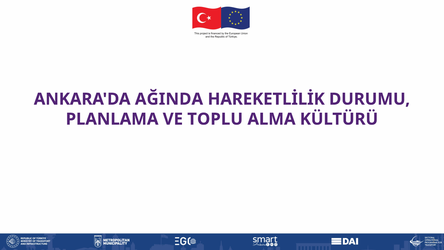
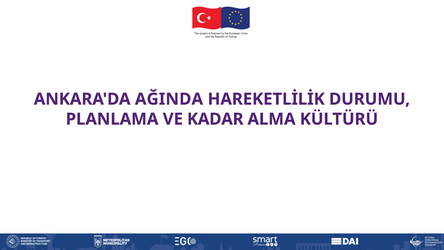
TOPLU: TOPLU -> KADAR
